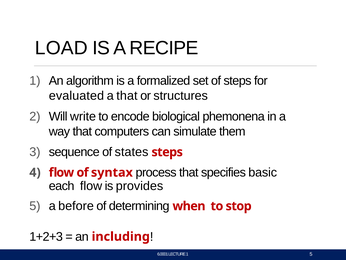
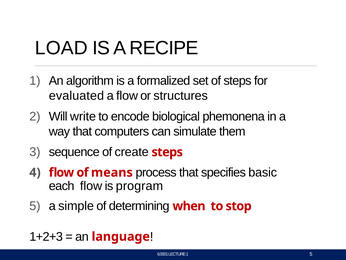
a that: that -> flow
states: states -> create
syntax: syntax -> means
provides: provides -> program
before: before -> simple
including: including -> language
